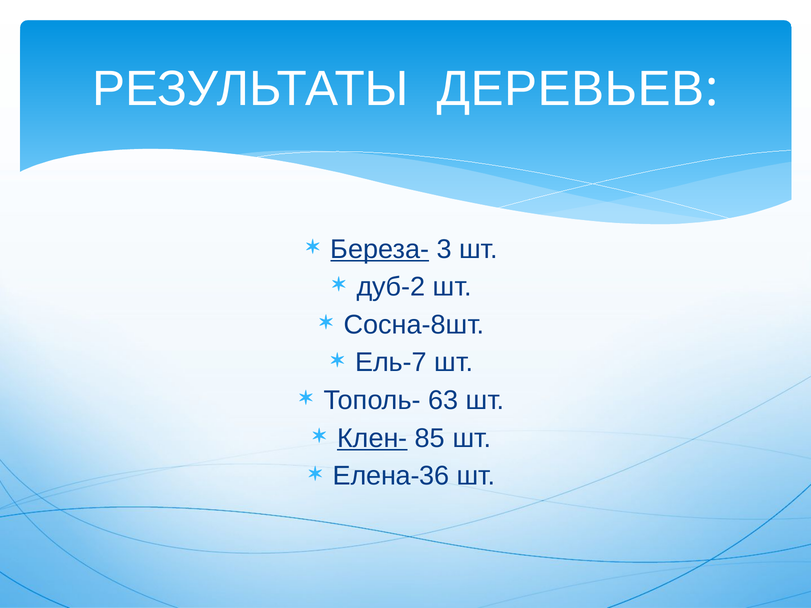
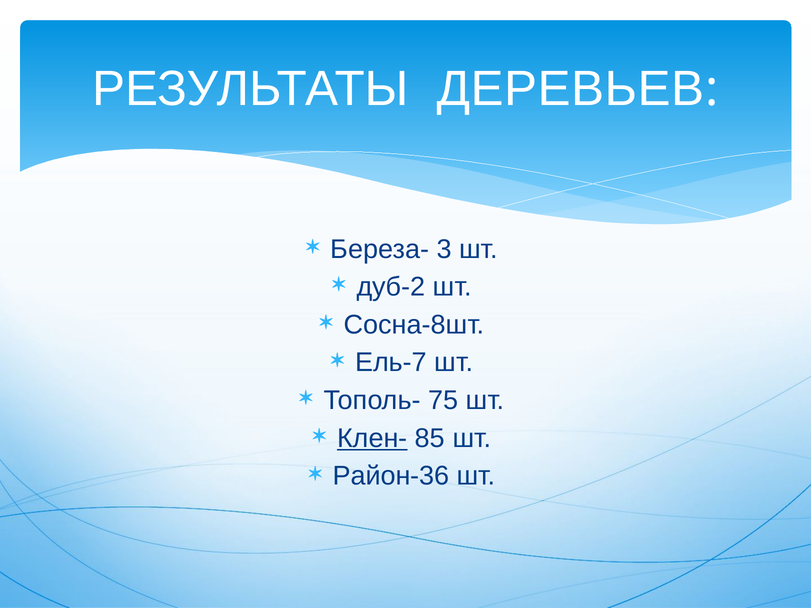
Береза- underline: present -> none
63: 63 -> 75
Елена-36: Елена-36 -> Район-36
